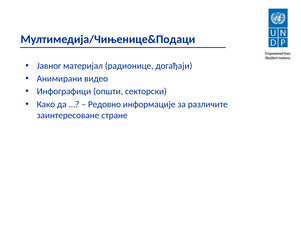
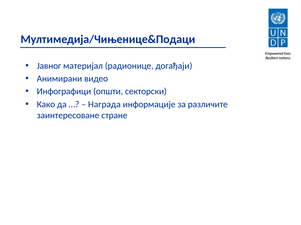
Редовно: Редовно -> Награда
